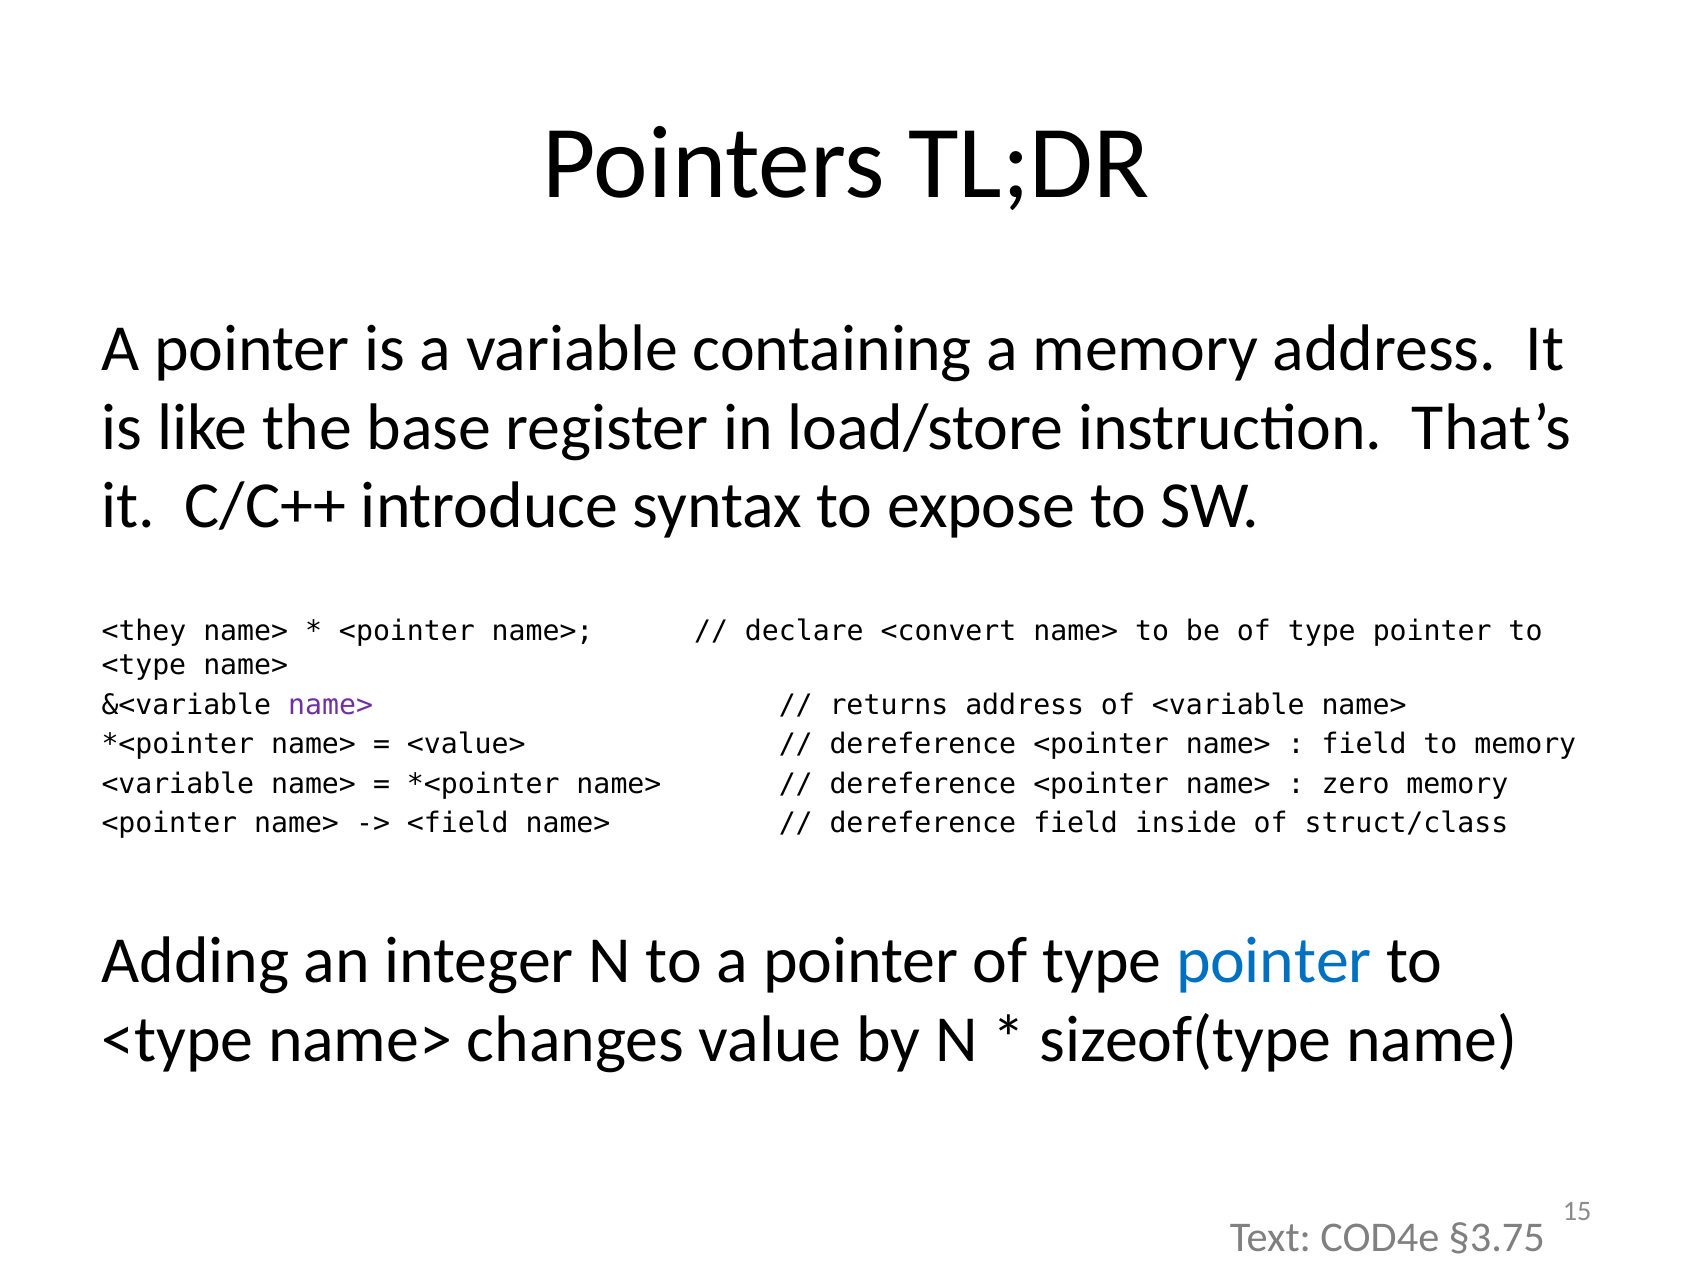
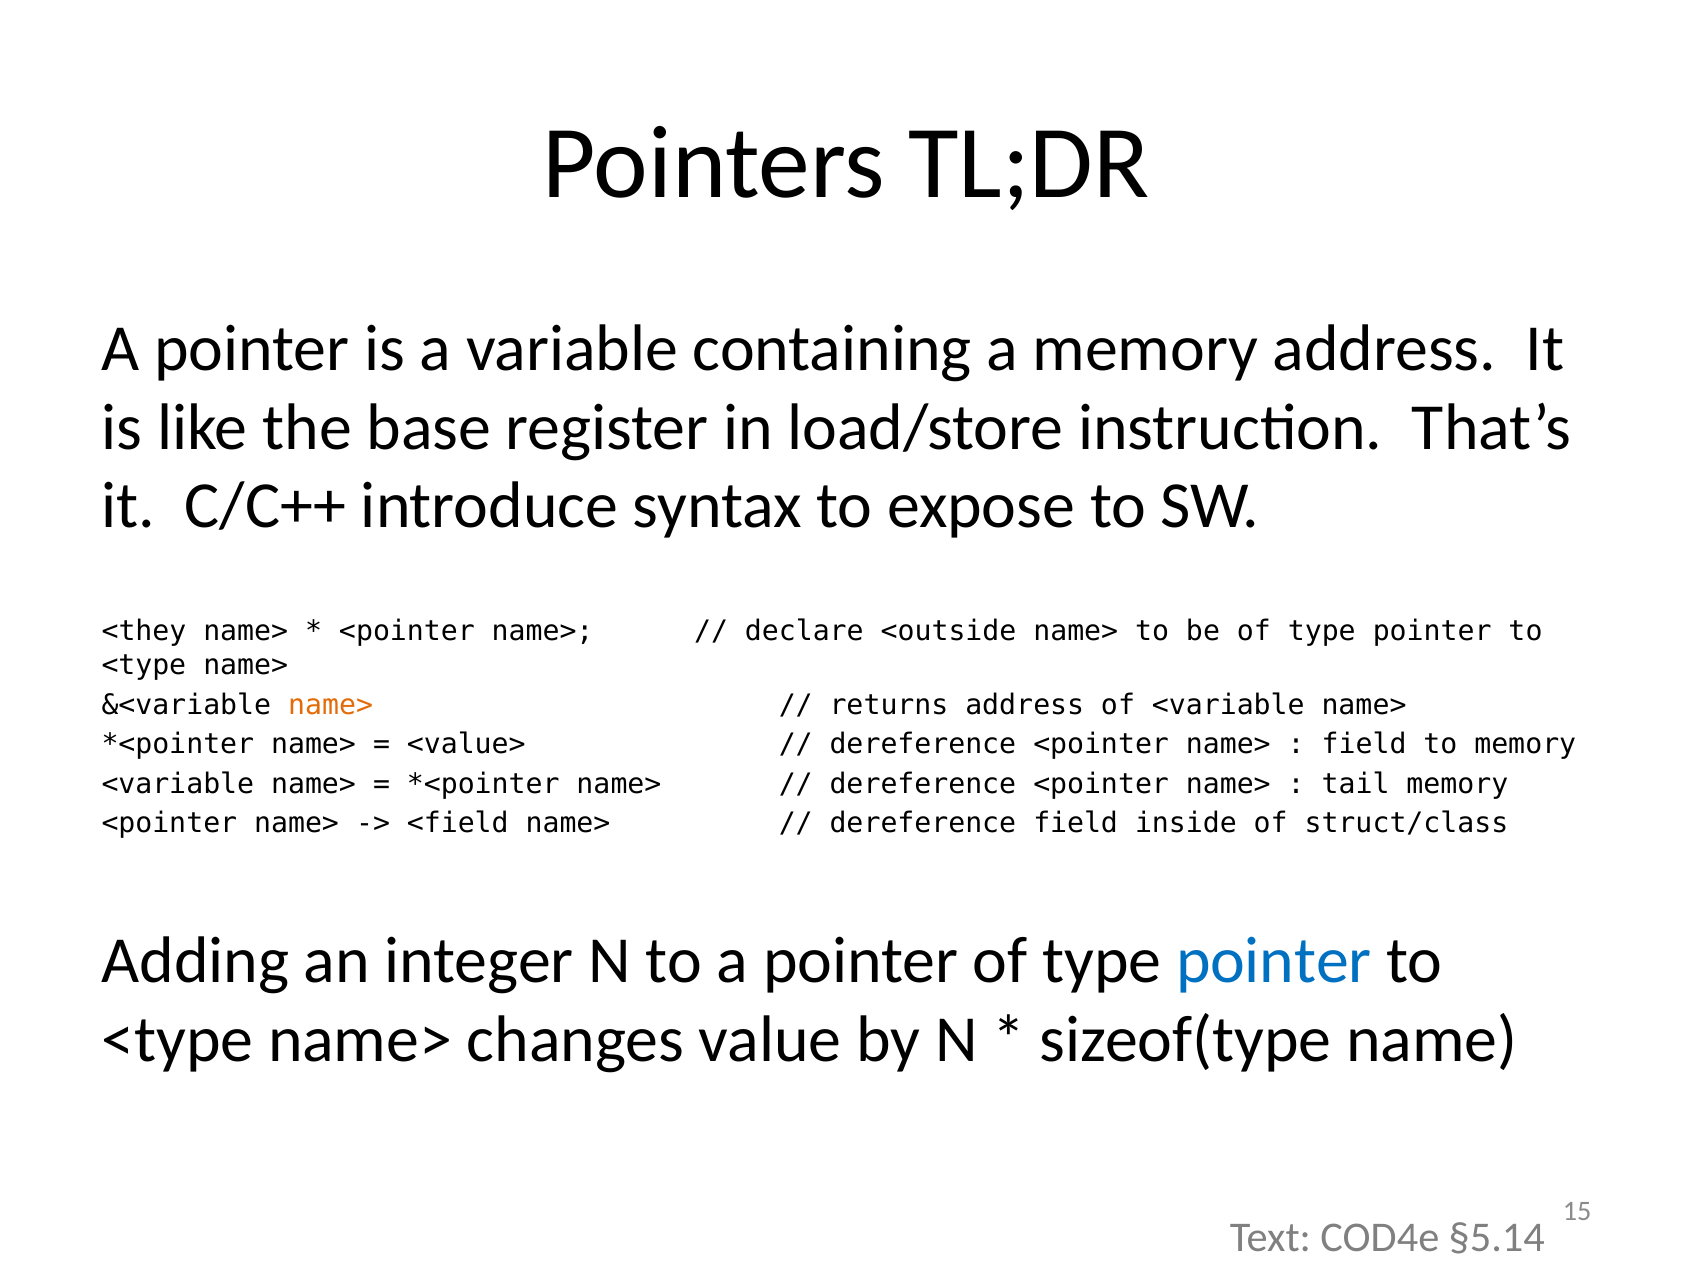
<convert: <convert -> <outside
name> at (331, 705) colour: purple -> orange
zero: zero -> tail
§3.75: §3.75 -> §5.14
